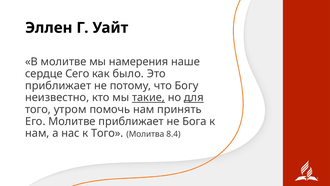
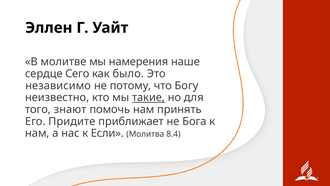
приближает at (58, 85): приближает -> независимо
для underline: present -> none
утром: утром -> знают
Его Молитве: Молитве -> Придите
к Того: Того -> Если
